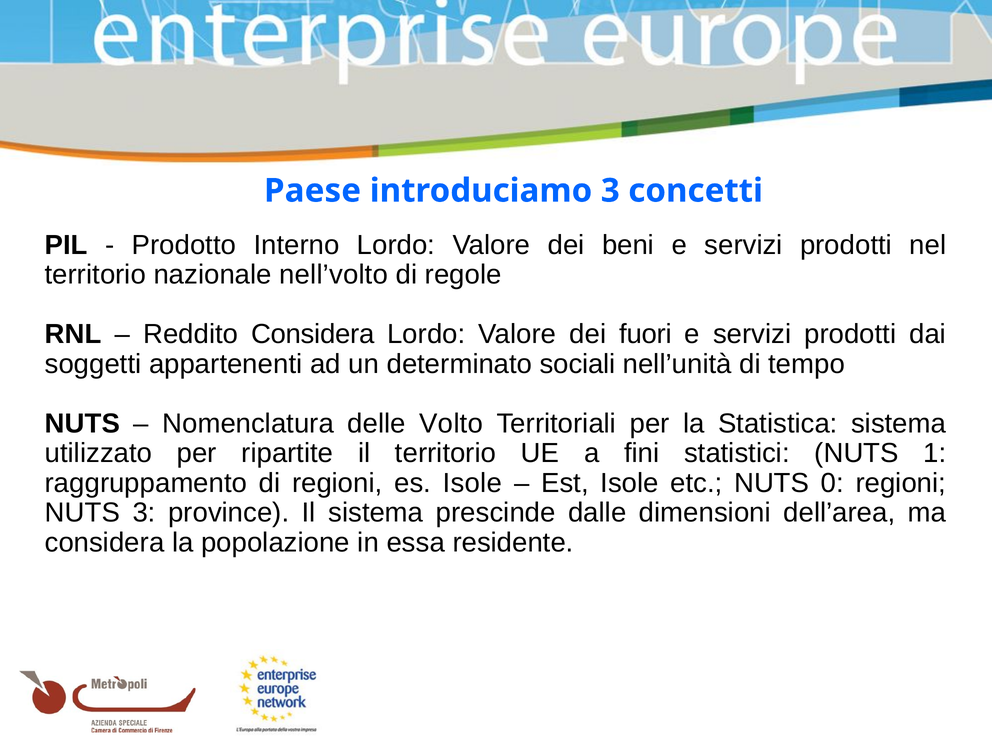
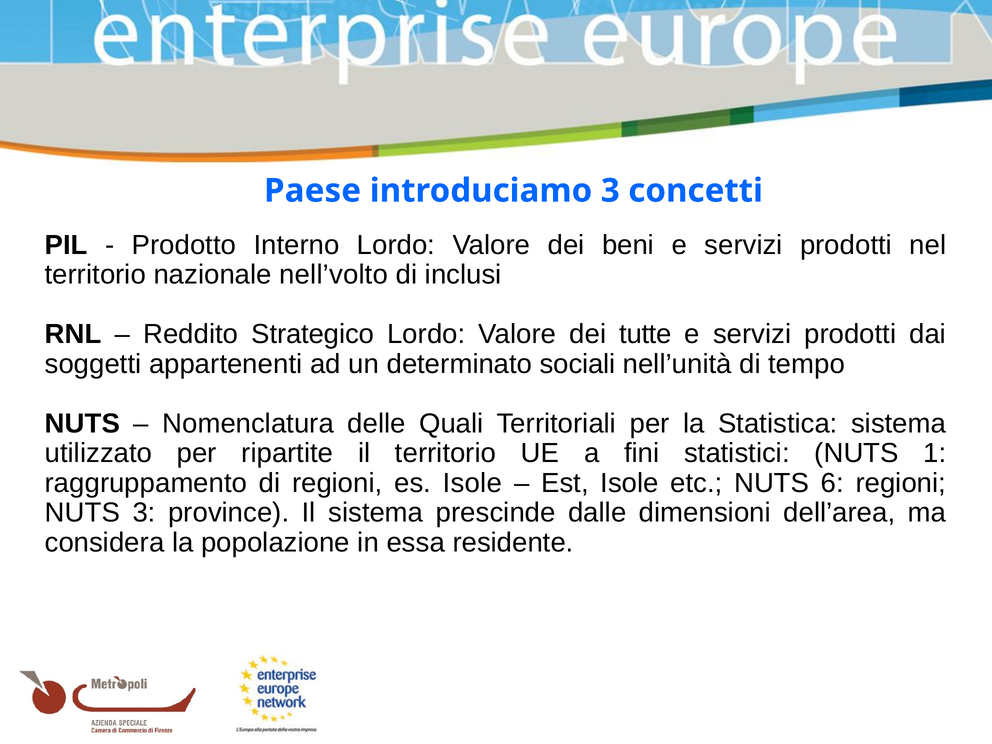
regole: regole -> inclusi
Reddito Considera: Considera -> Strategico
fuori: fuori -> tutte
Volto: Volto -> Quali
0: 0 -> 6
